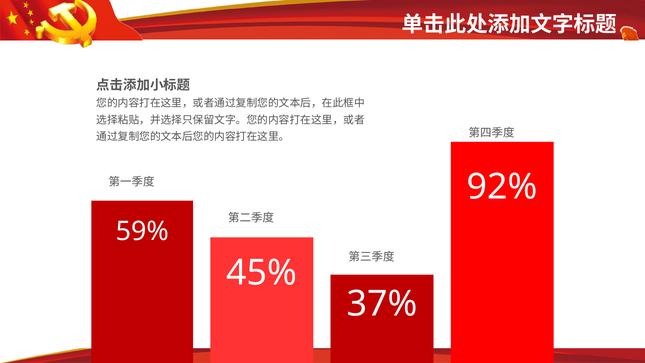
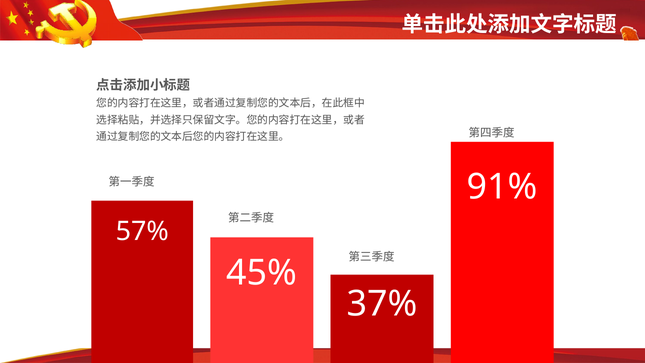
92%: 92% -> 91%
59%: 59% -> 57%
